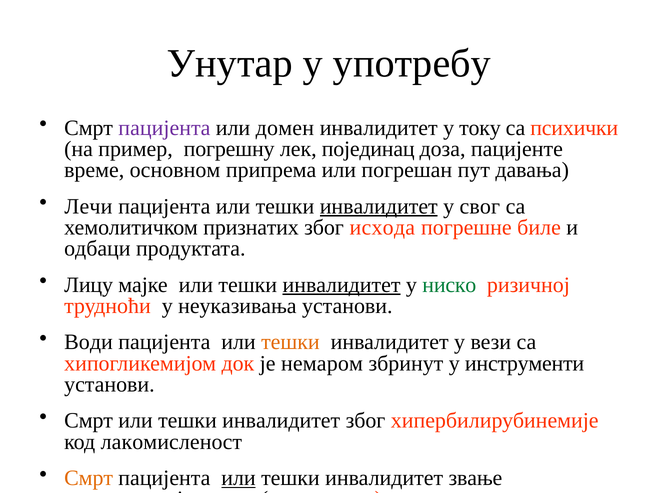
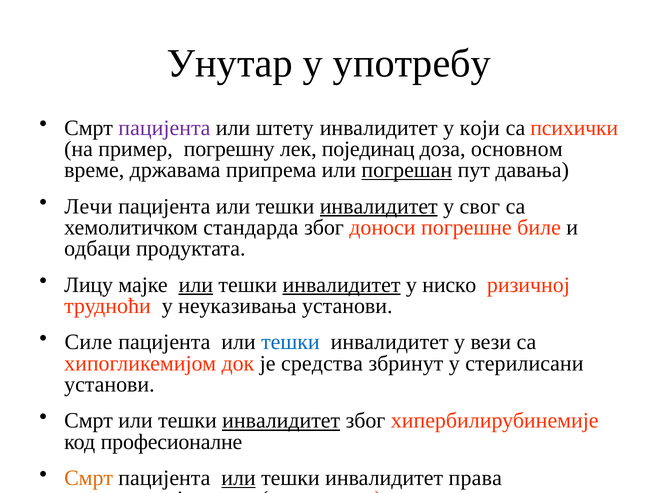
домен: домен -> штету
току: току -> који
пацијенте: пацијенте -> основном
основном: основном -> државама
погрешан underline: none -> present
признатих: признатих -> стандарда
исхода: исхода -> доноси
или at (196, 285) underline: none -> present
ниско colour: green -> black
Води: Води -> Силе
тешки at (290, 343) colour: orange -> blue
немаром: немаром -> средства
инструменти: инструменти -> стерилисани
инвалидитет at (281, 421) underline: none -> present
лакомисленост: лакомисленост -> професионалне
звање: звање -> права
